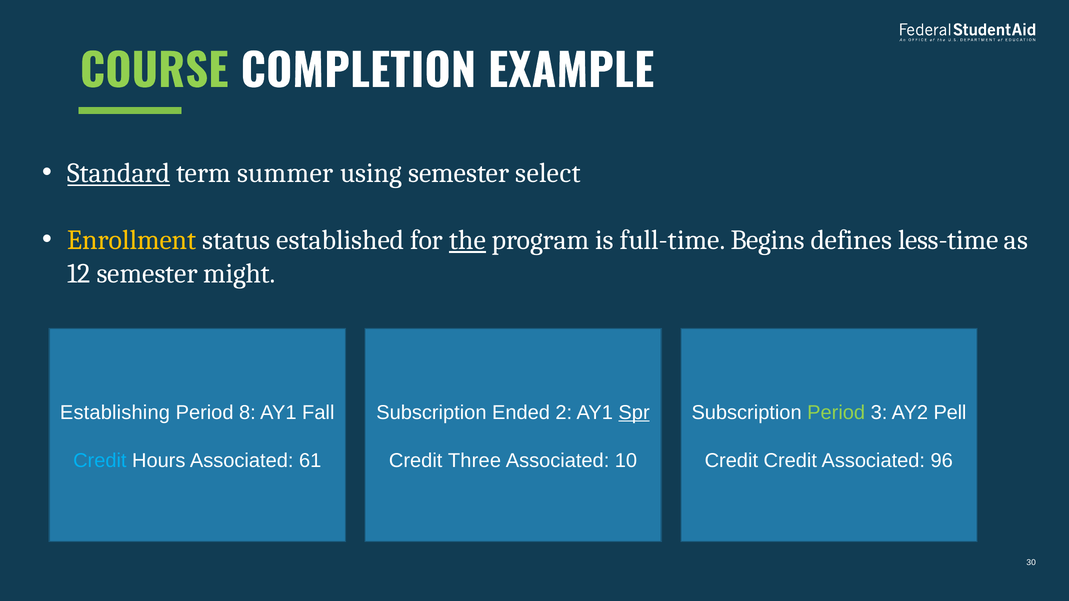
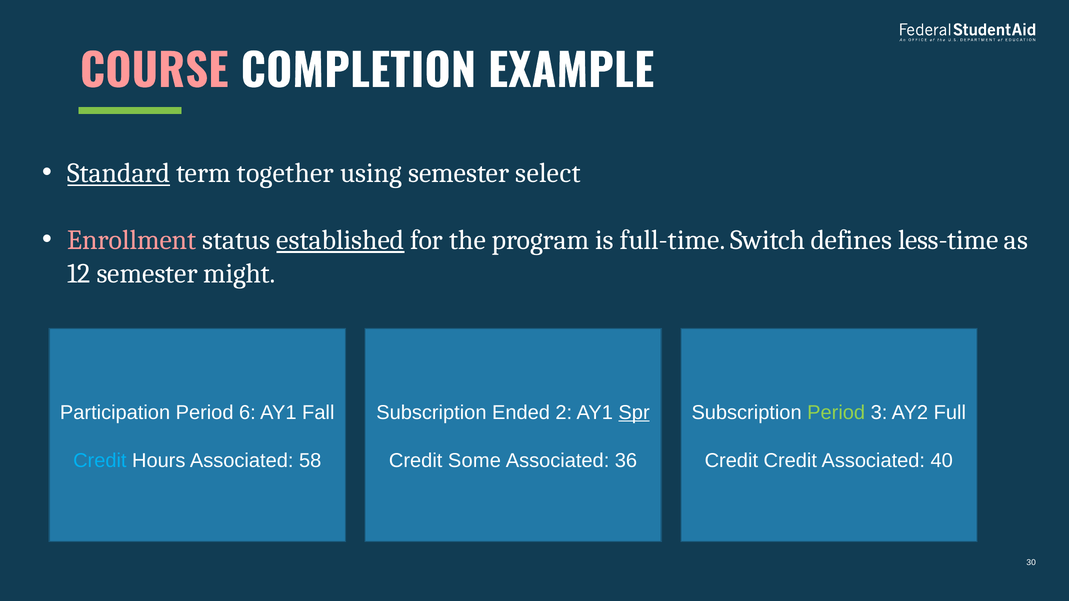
COURSE colour: light green -> pink
summer: summer -> together
Enrollment colour: yellow -> pink
established underline: none -> present
the underline: present -> none
Begins: Begins -> Switch
Establishing: Establishing -> Participation
8: 8 -> 6
Pell: Pell -> Full
61: 61 -> 58
Three: Three -> Some
10: 10 -> 36
96: 96 -> 40
